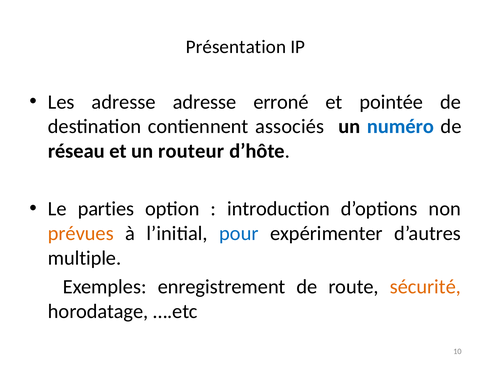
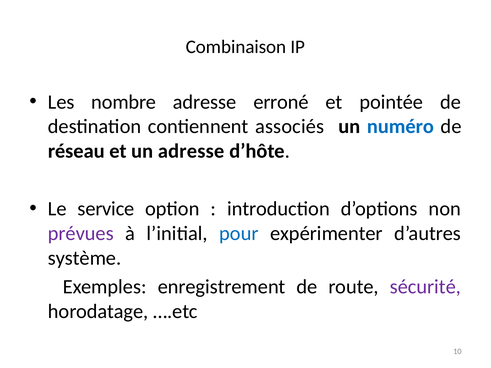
Présentation: Présentation -> Combinaison
Les adresse: adresse -> nombre
un routeur: routeur -> adresse
parties: parties -> service
prévues colour: orange -> purple
multiple: multiple -> système
sécurité colour: orange -> purple
